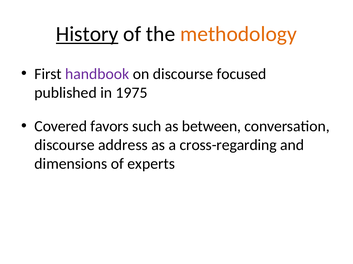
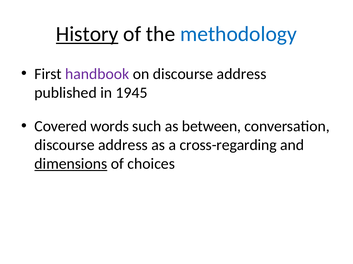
methodology colour: orange -> blue
on discourse focused: focused -> address
1975: 1975 -> 1945
favors: favors -> words
dimensions underline: none -> present
experts: experts -> choices
